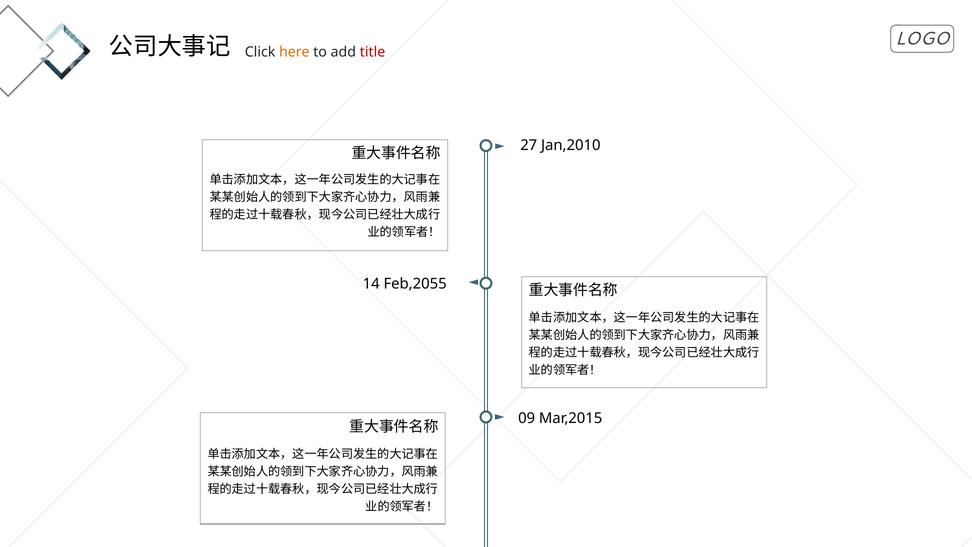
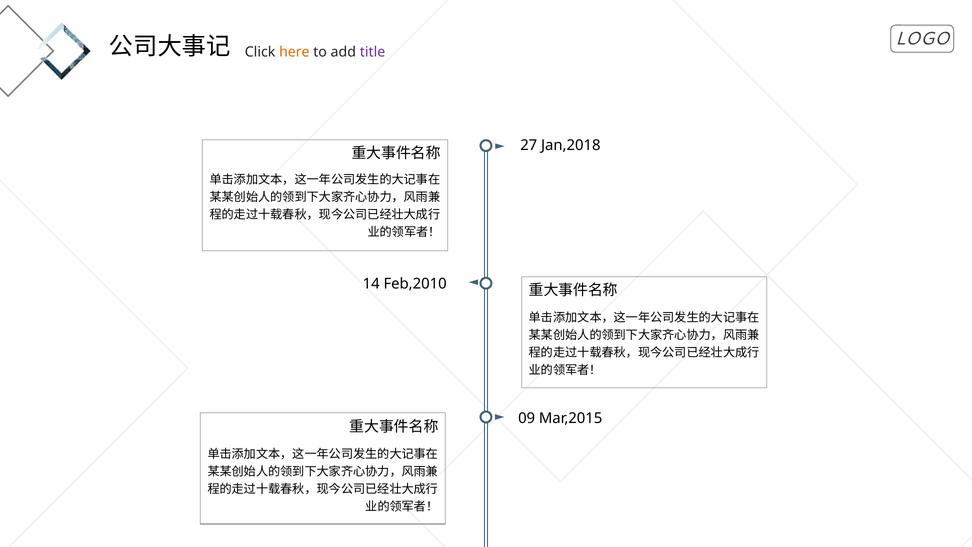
title colour: red -> purple
Jan,2010: Jan,2010 -> Jan,2018
Feb,2055: Feb,2055 -> Feb,2010
